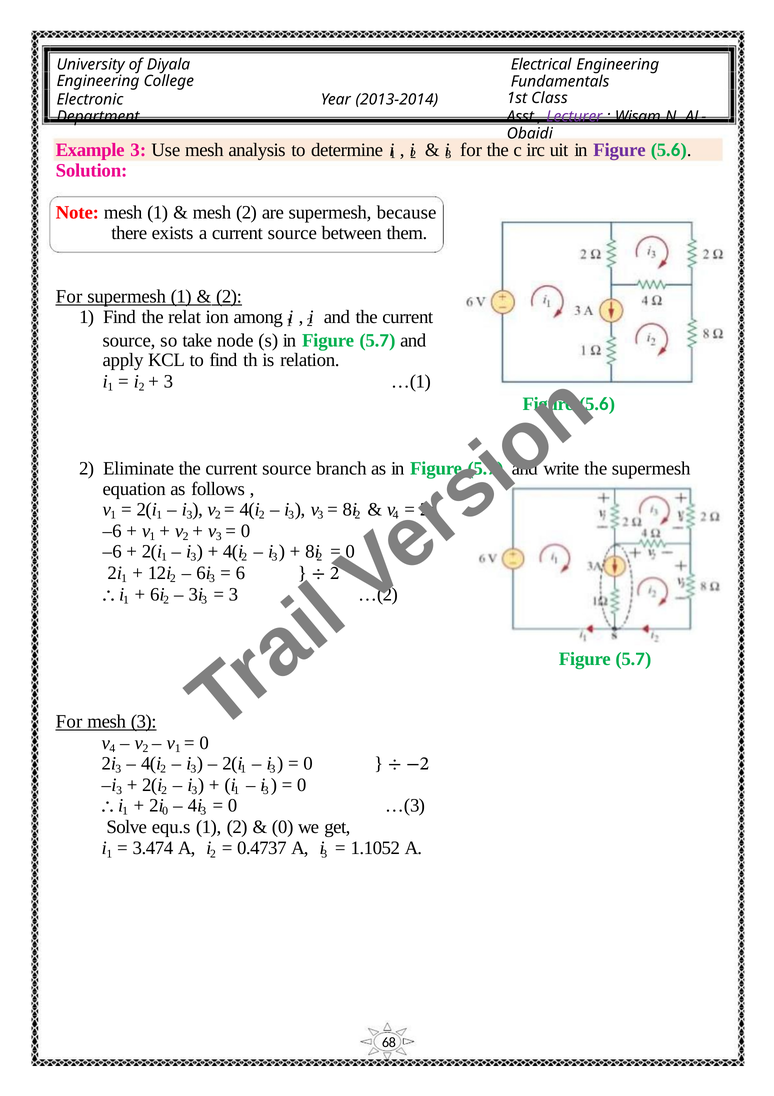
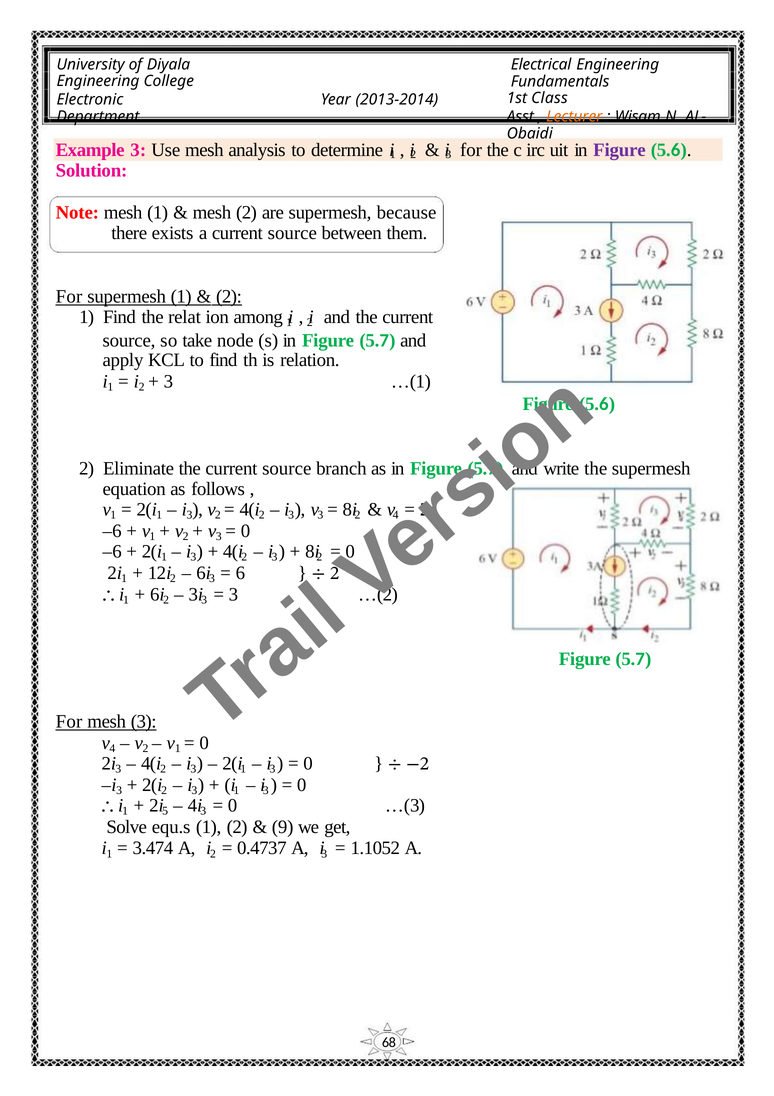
Lecturer colour: purple -> orange
1 0: 0 -> 5
0 at (283, 827): 0 -> 9
